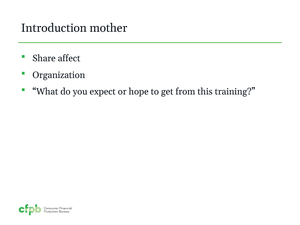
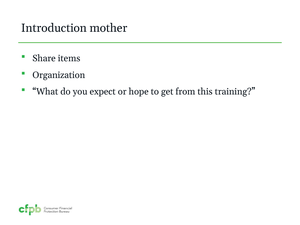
affect: affect -> items
